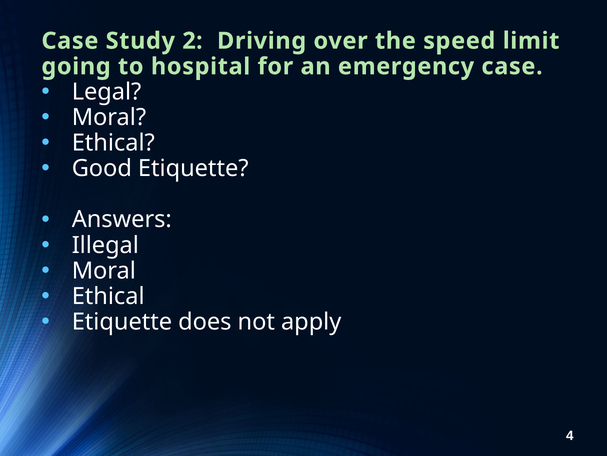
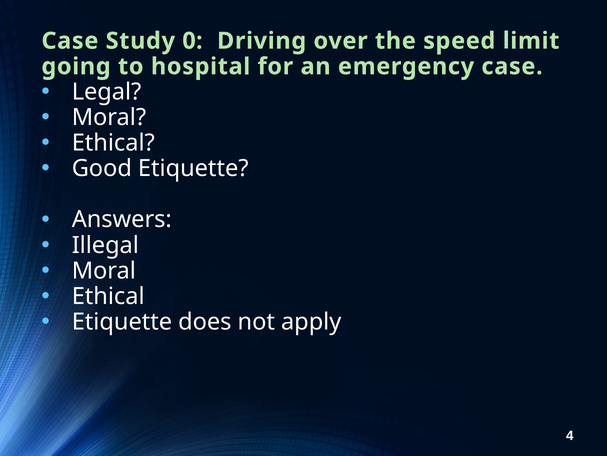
2: 2 -> 0
